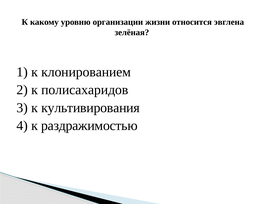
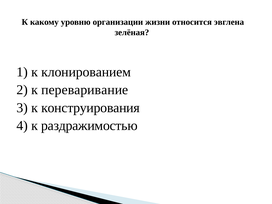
полисахаридов: полисахаридов -> переваривание
культивирования: культивирования -> конструирования
